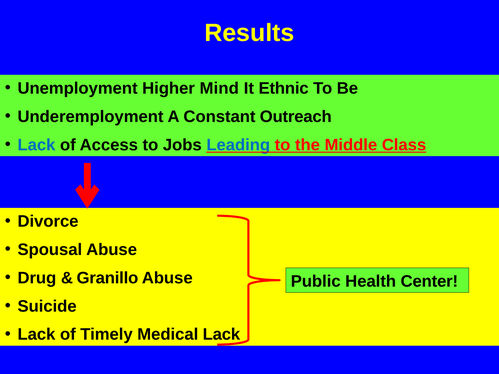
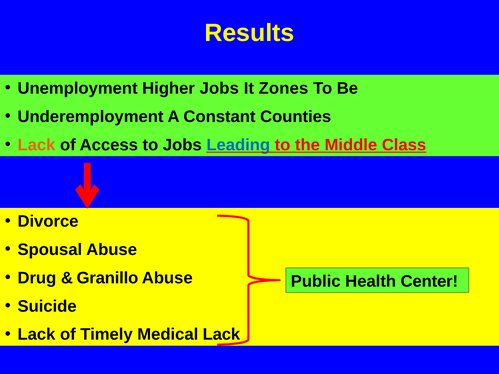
Higher Mind: Mind -> Jobs
Ethnic: Ethnic -> Zones
Outreach: Outreach -> Counties
Lack at (36, 145) colour: blue -> orange
